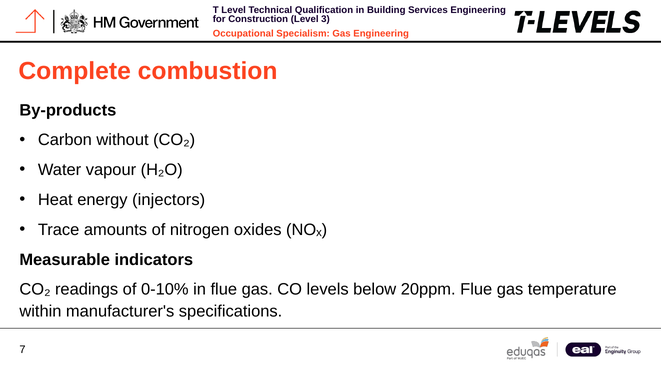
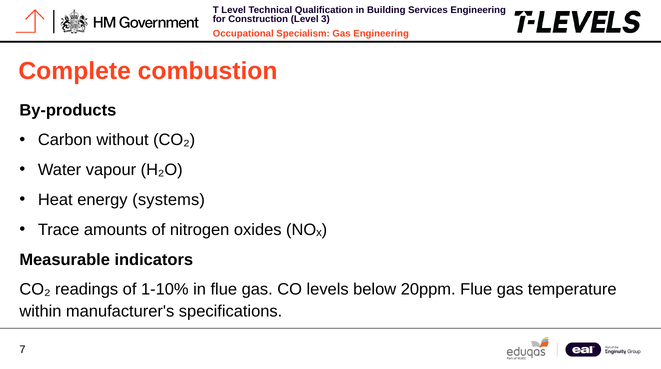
injectors: injectors -> systems
0-10%: 0-10% -> 1-10%
